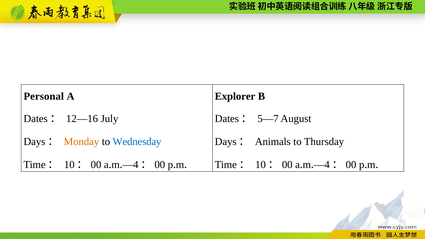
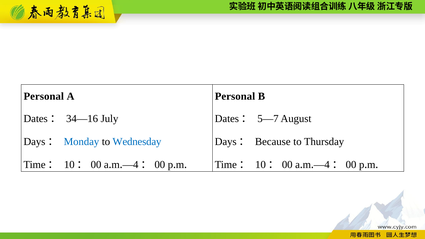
Explorer at (235, 96): Explorer -> Personal
12—16: 12—16 -> 34—16
Monday colour: orange -> blue
Animals: Animals -> Because
